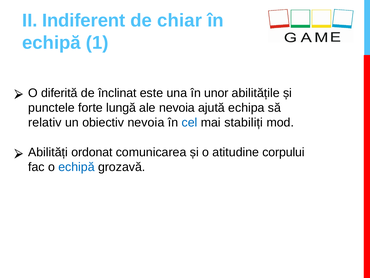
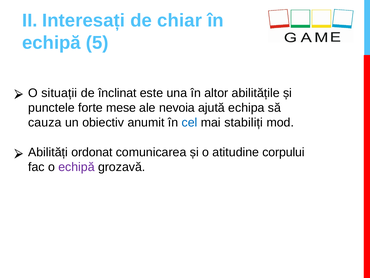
Indiferent: Indiferent -> Interesați
1: 1 -> 5
diferită: diferită -> situații
unor: unor -> altor
lungă: lungă -> mese
relativ: relativ -> cauza
obiectiv nevoia: nevoia -> anumit
echipă at (76, 167) colour: blue -> purple
